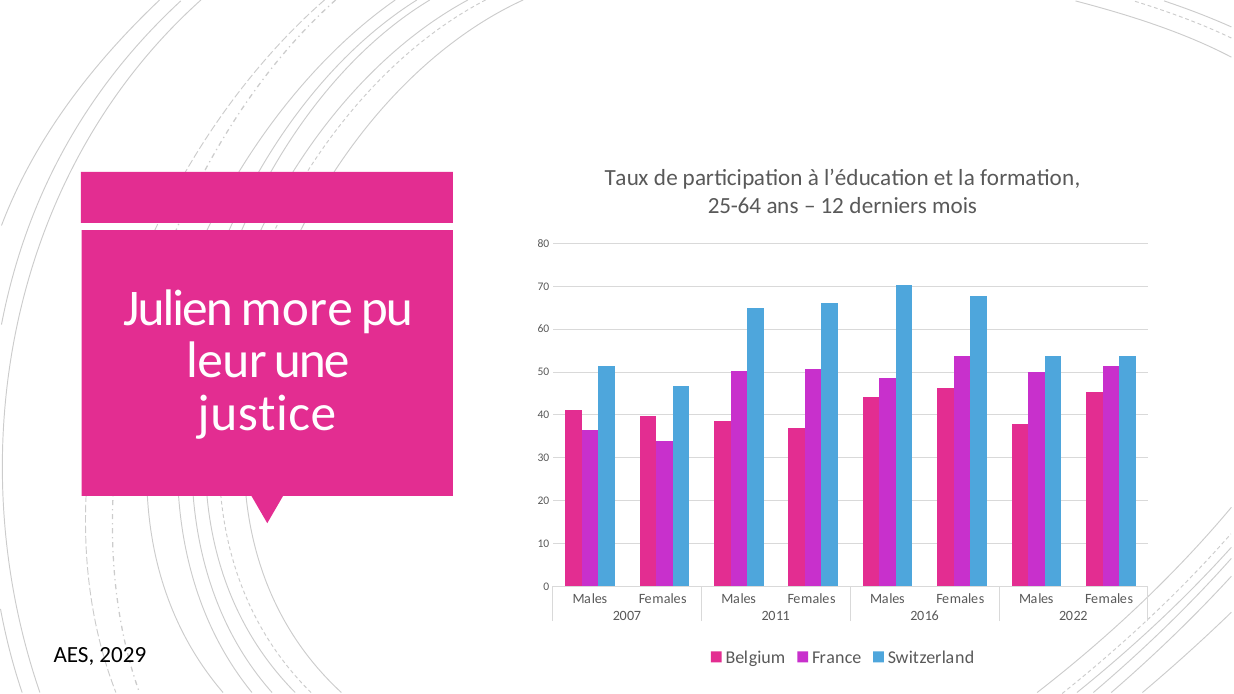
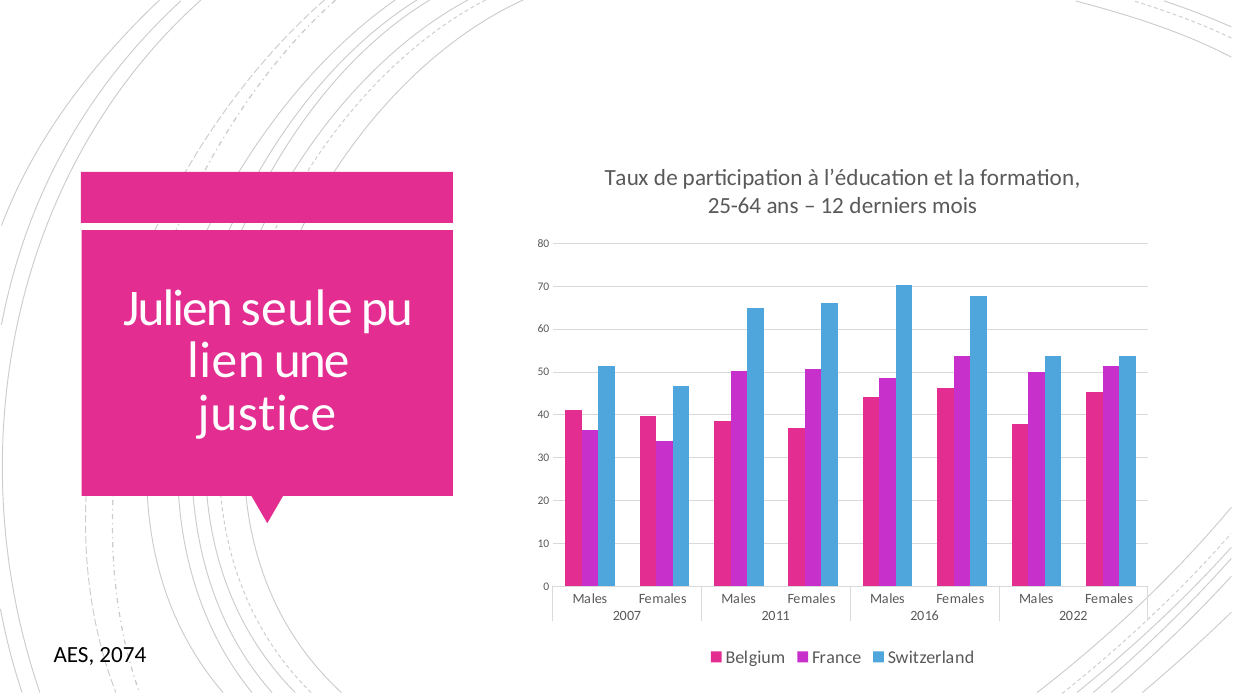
more: more -> seule
leur: leur -> lien
2029: 2029 -> 2074
